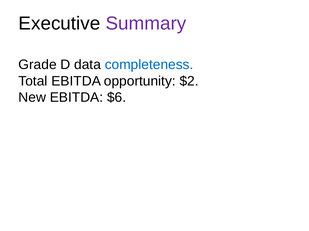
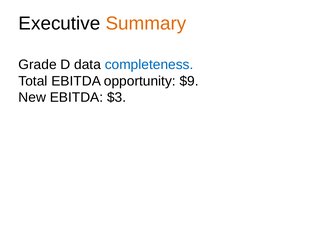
Summary colour: purple -> orange
$2: $2 -> $9
$6: $6 -> $3
